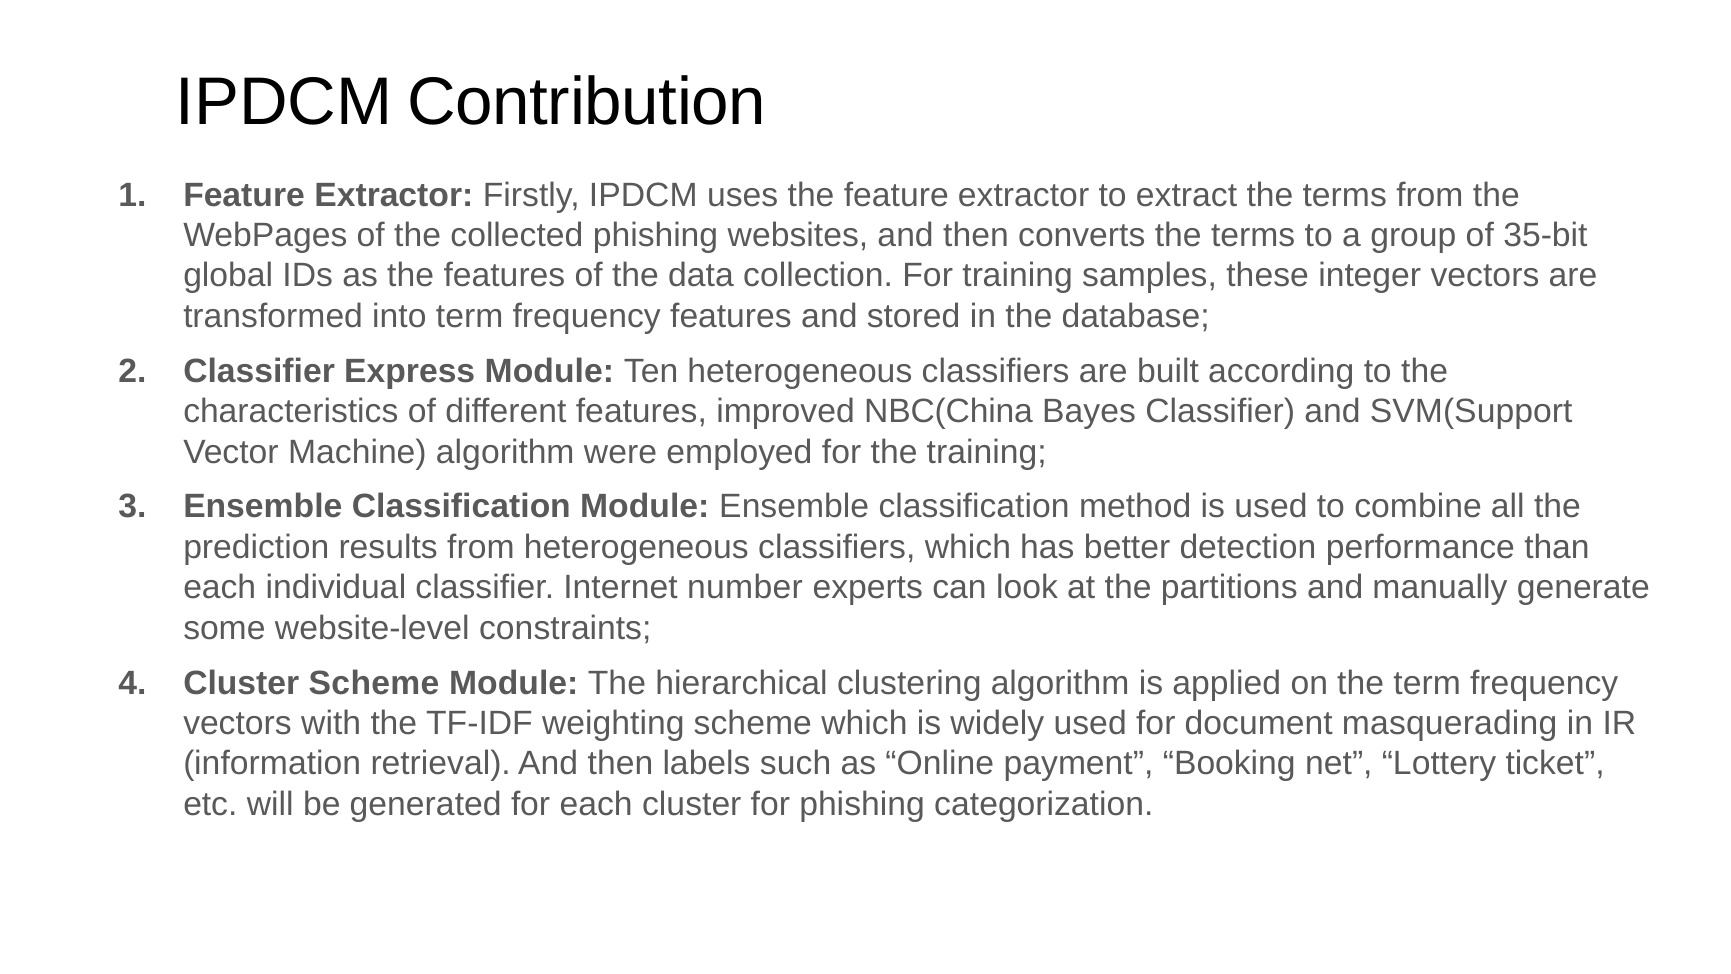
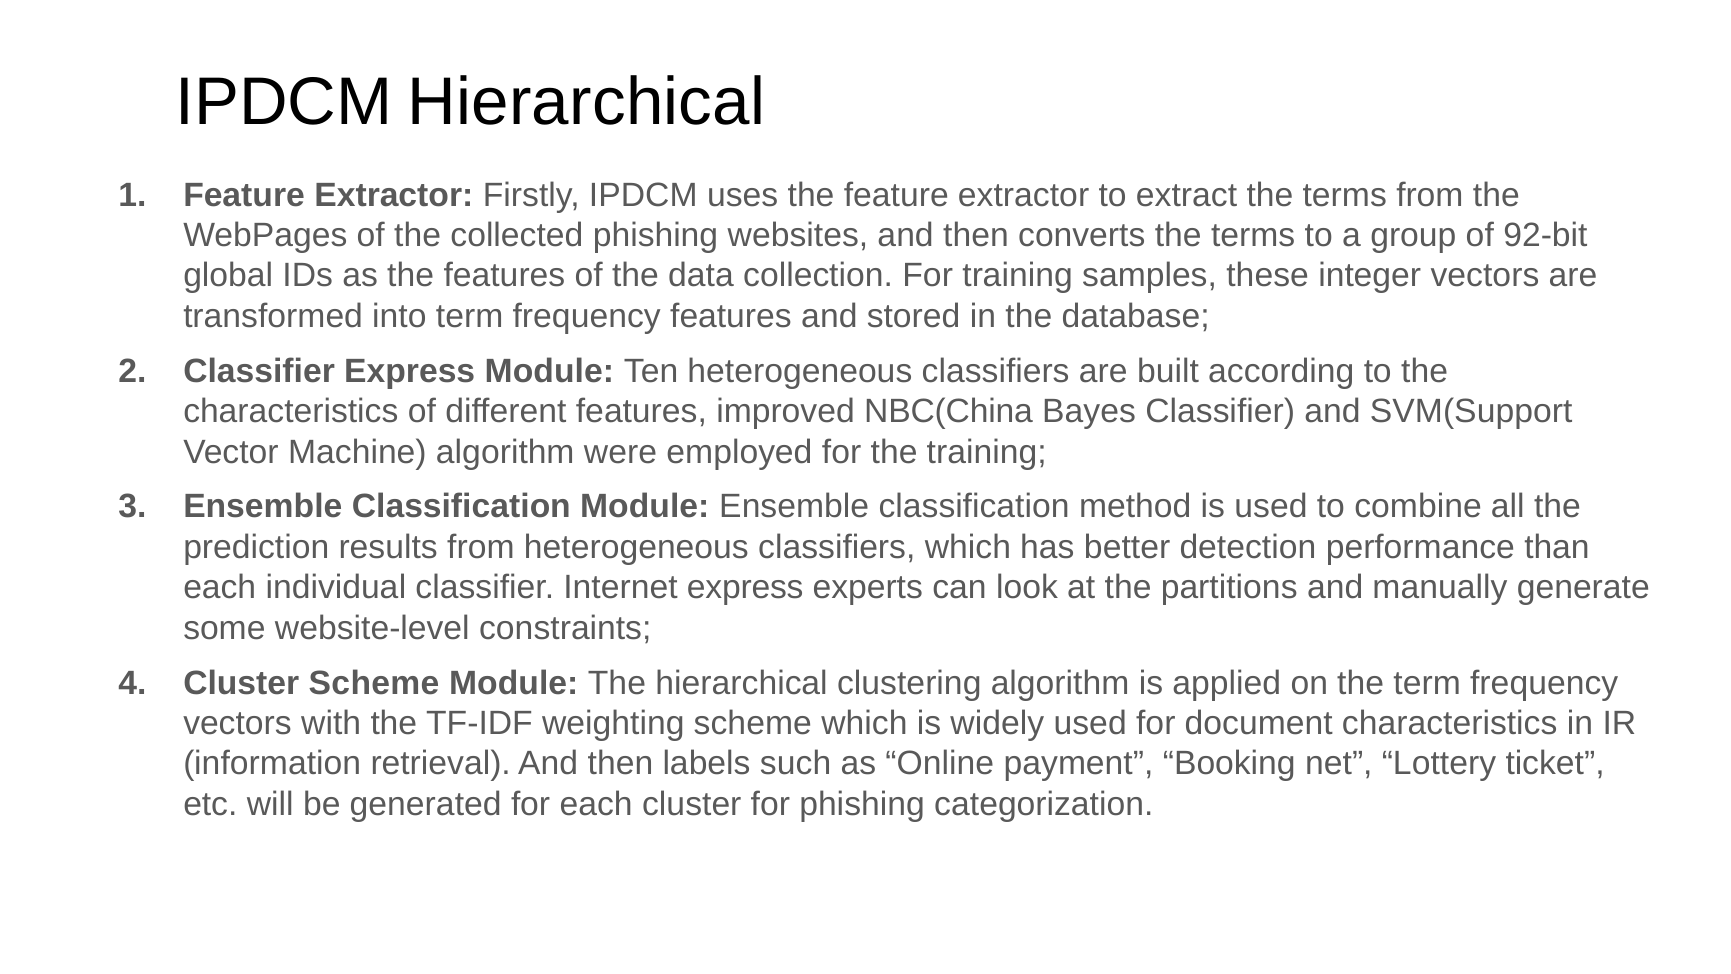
IPDCM Contribution: Contribution -> Hierarchical
35-bit: 35-bit -> 92-bit
Internet number: number -> express
document masquerading: masquerading -> characteristics
